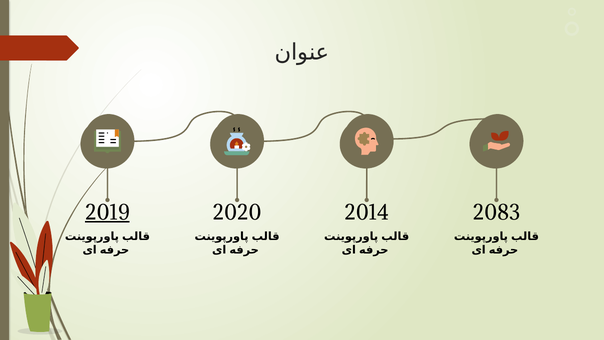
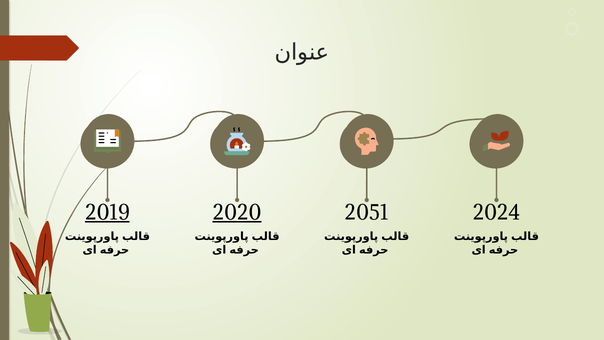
2020 underline: none -> present
2014: 2014 -> 2051
2083: 2083 -> 2024
